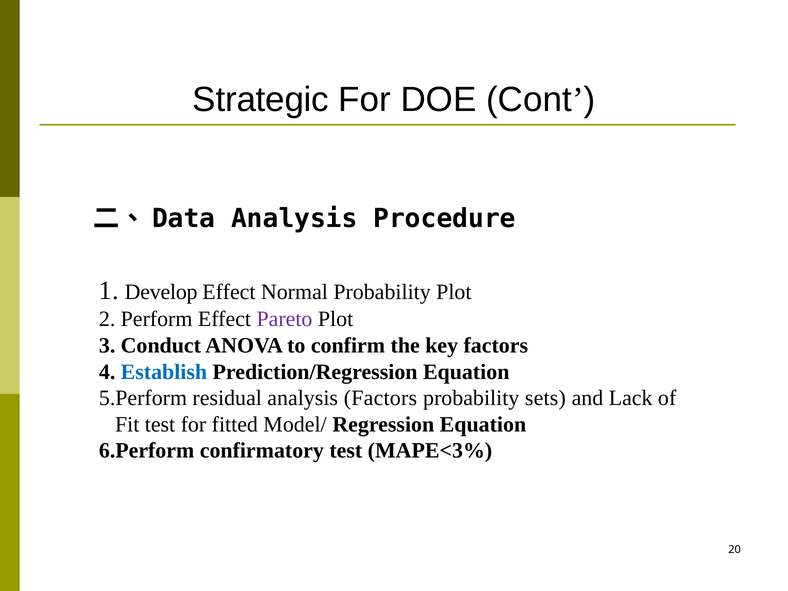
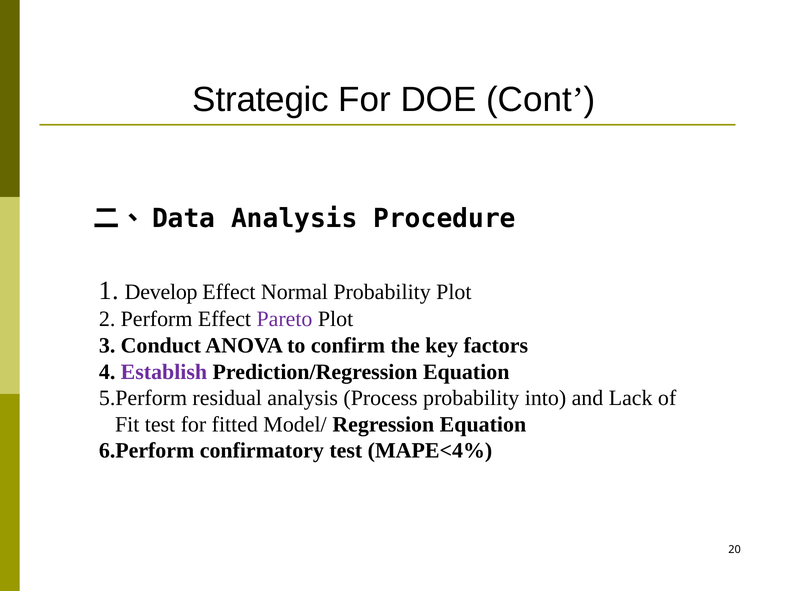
Establish colour: blue -> purple
analysis Factors: Factors -> Process
sets: sets -> into
MAPE<3%: MAPE<3% -> MAPE<4%
